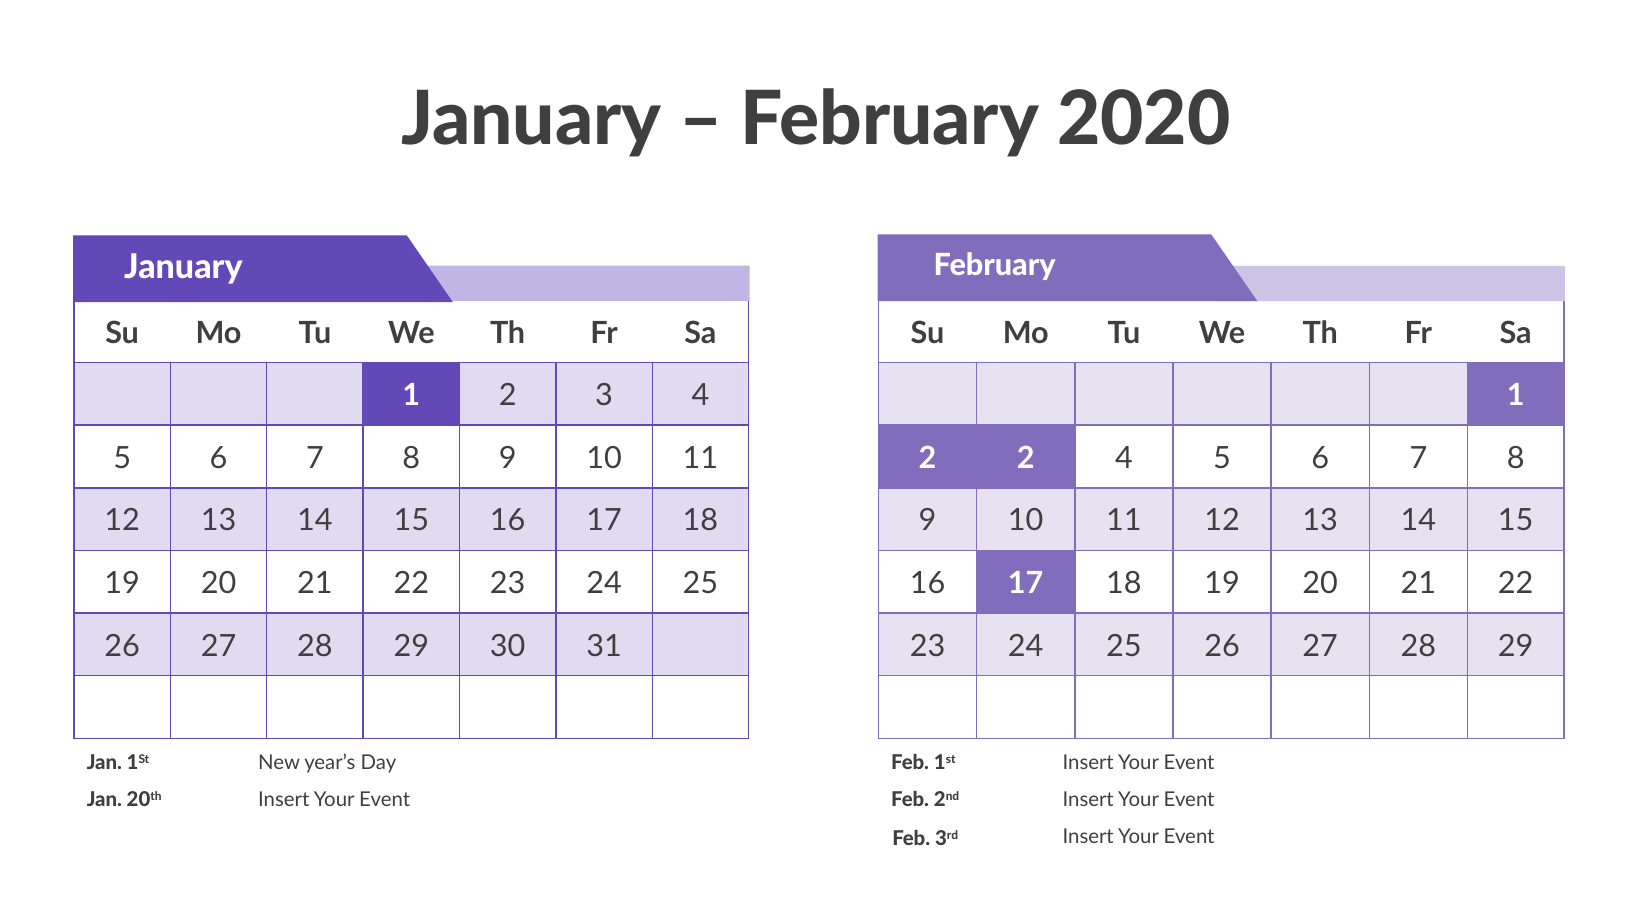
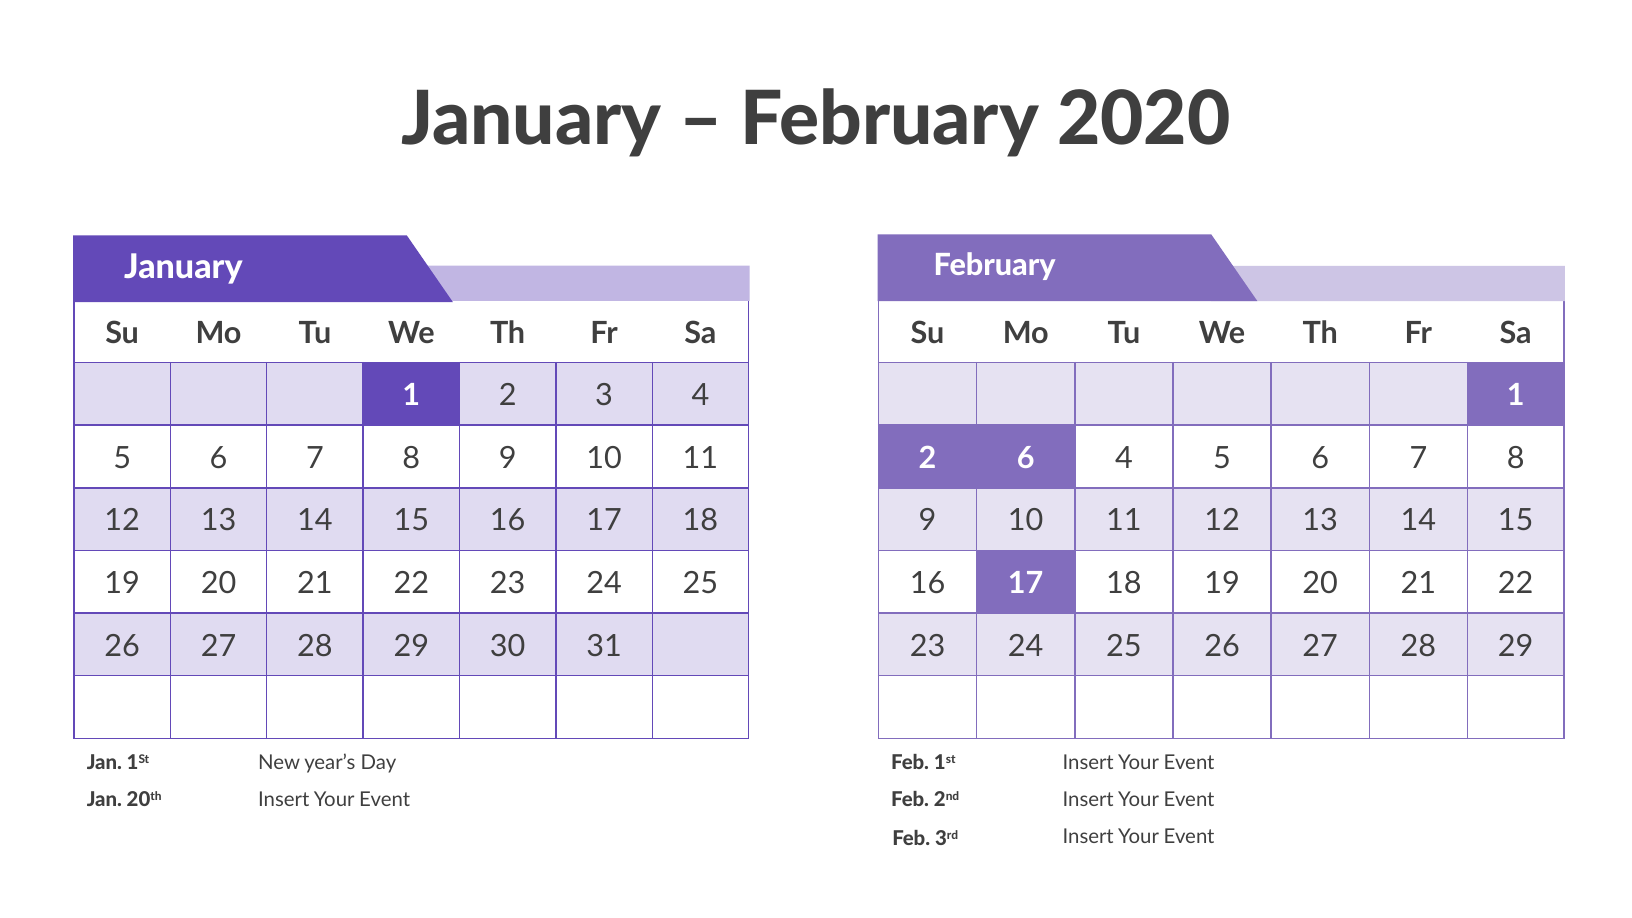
2 2: 2 -> 6
